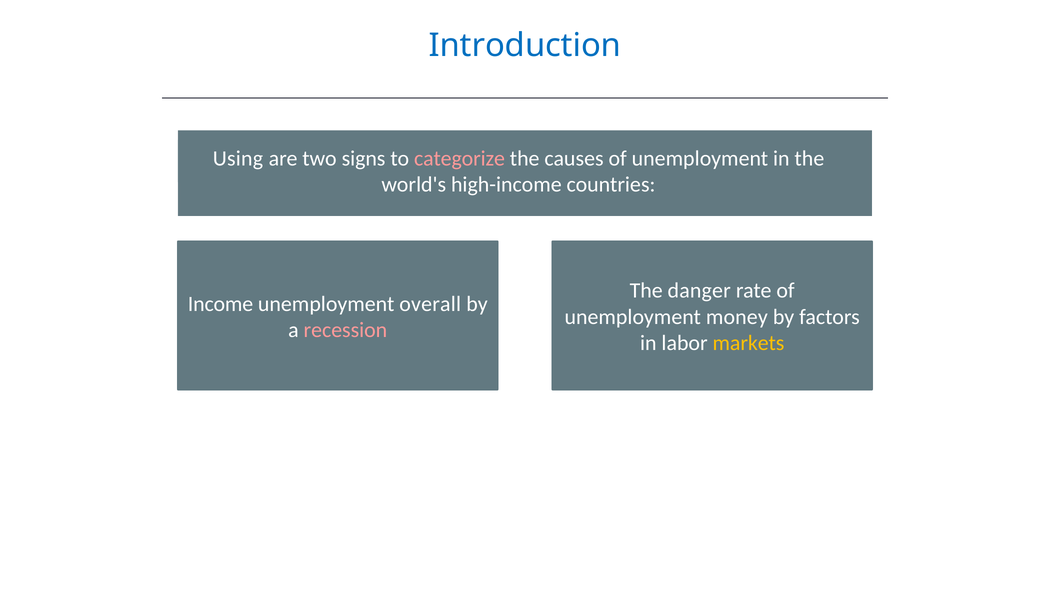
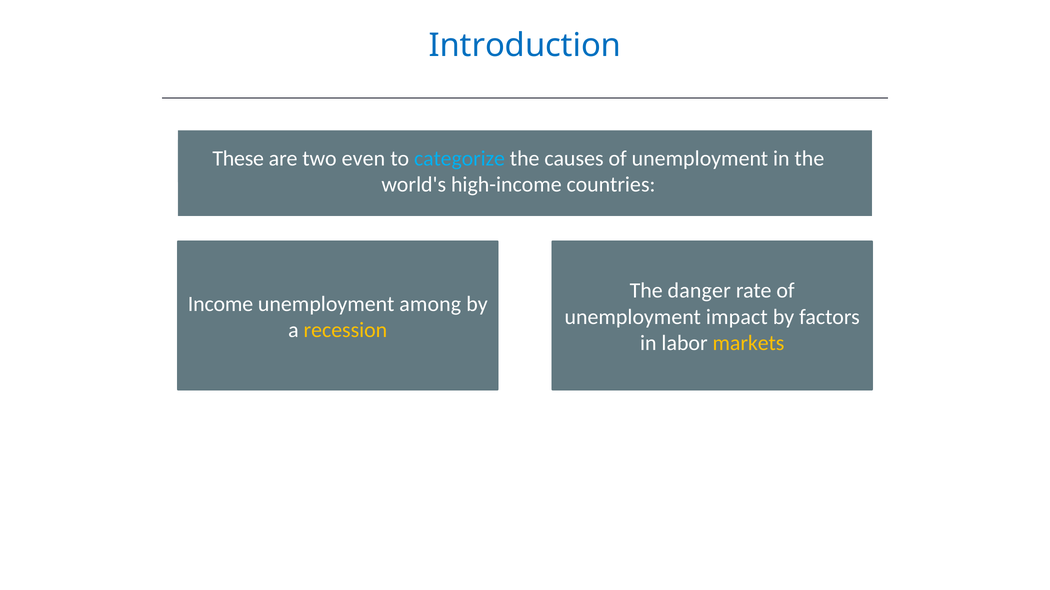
Using: Using -> These
signs: signs -> even
categorize colour: pink -> light blue
overall: overall -> among
unemployment money: money -> impact
recession colour: pink -> yellow
